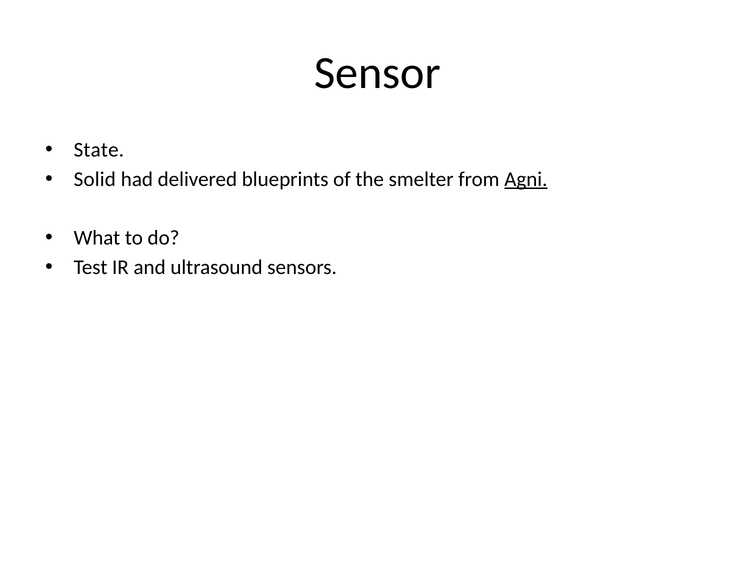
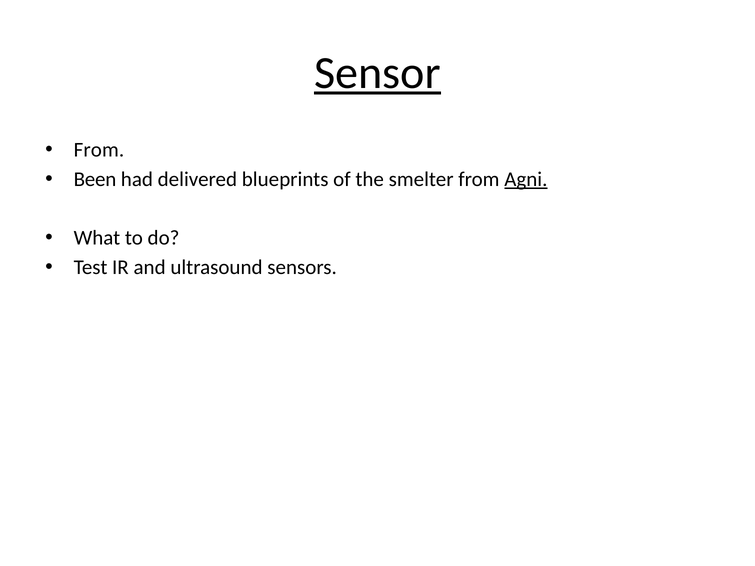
Sensor underline: none -> present
State at (99, 150): State -> From
Solid: Solid -> Been
